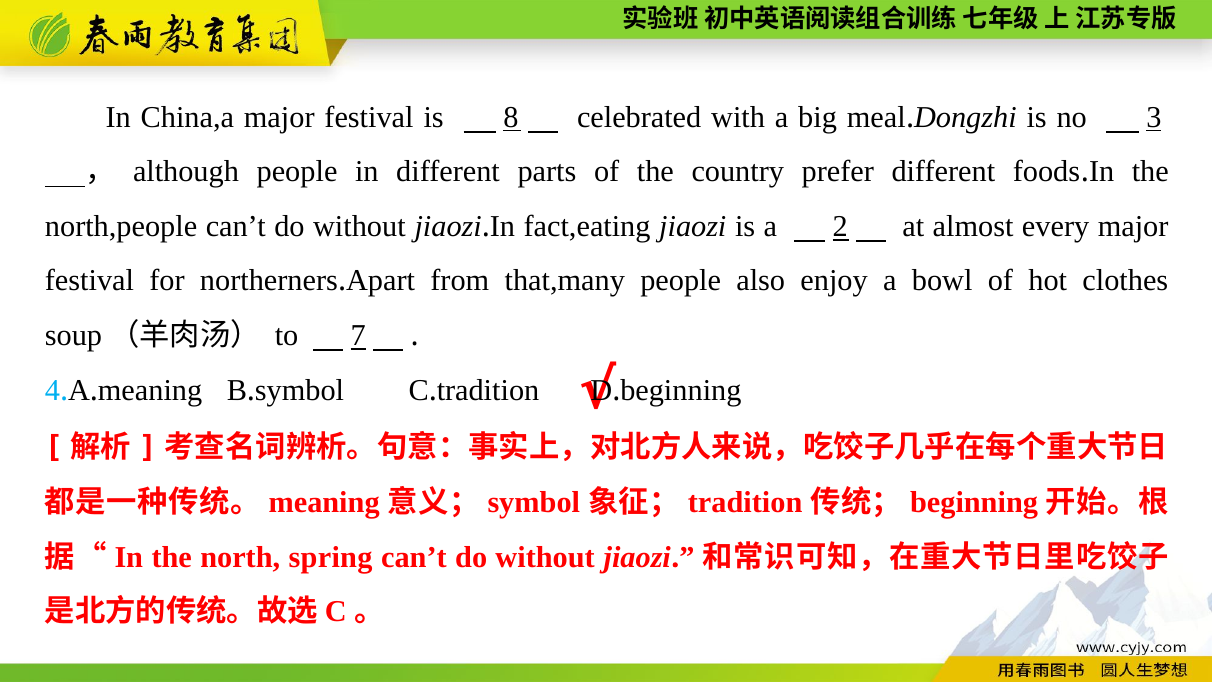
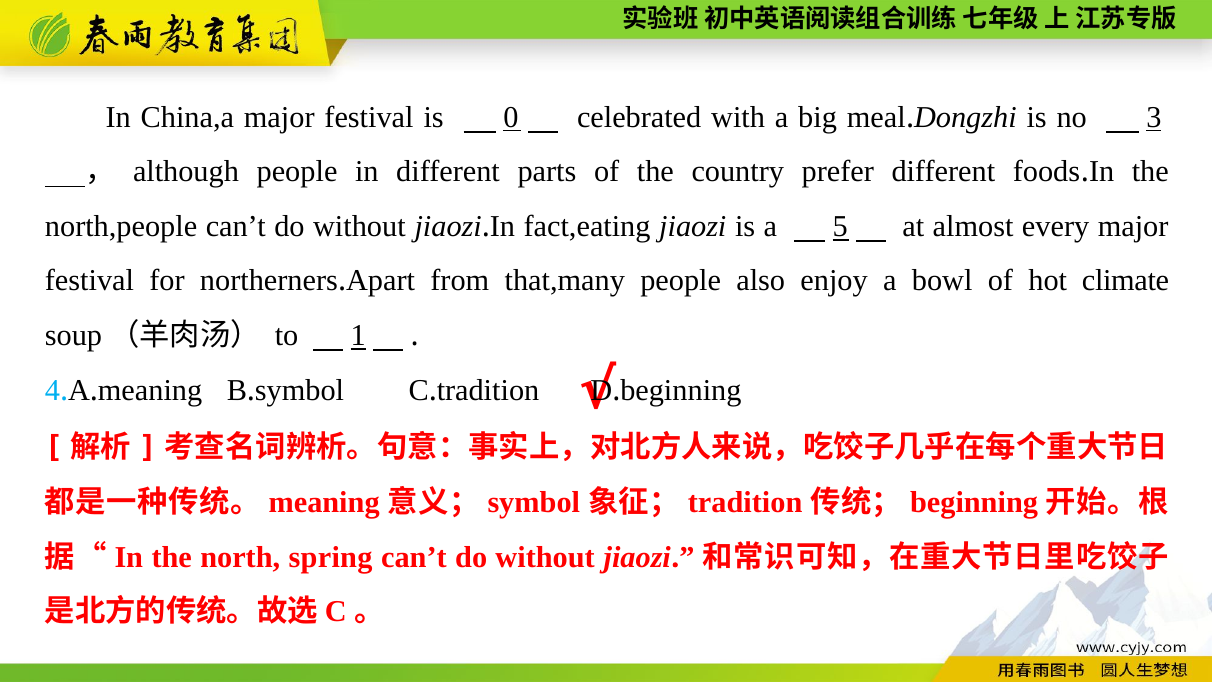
8: 8 -> 0
2: 2 -> 5
clothes: clothes -> climate
7: 7 -> 1
